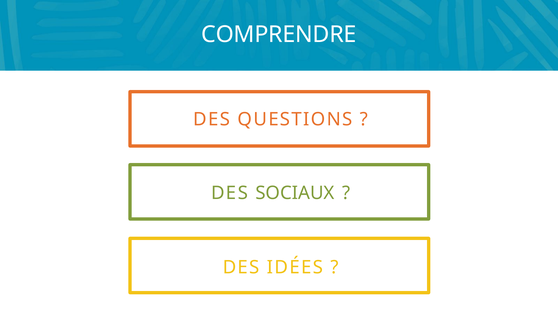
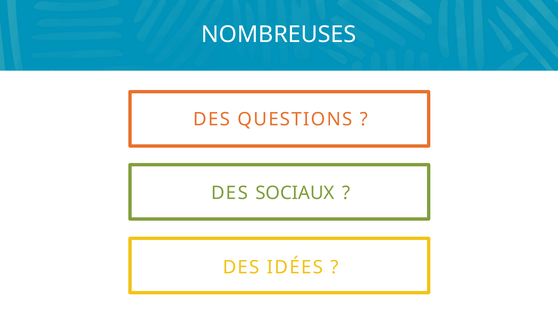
COMPRENDRE: COMPRENDRE -> NOMBREUSES
